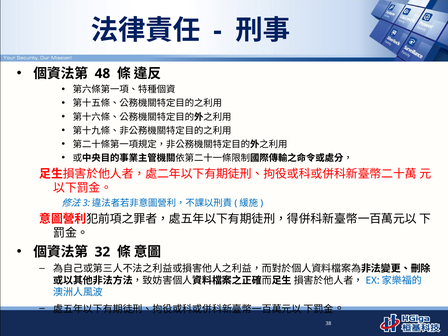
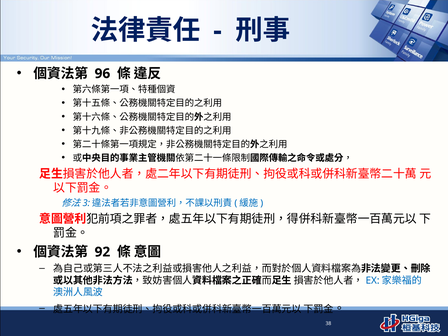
48: 48 -> 96
32: 32 -> 92
